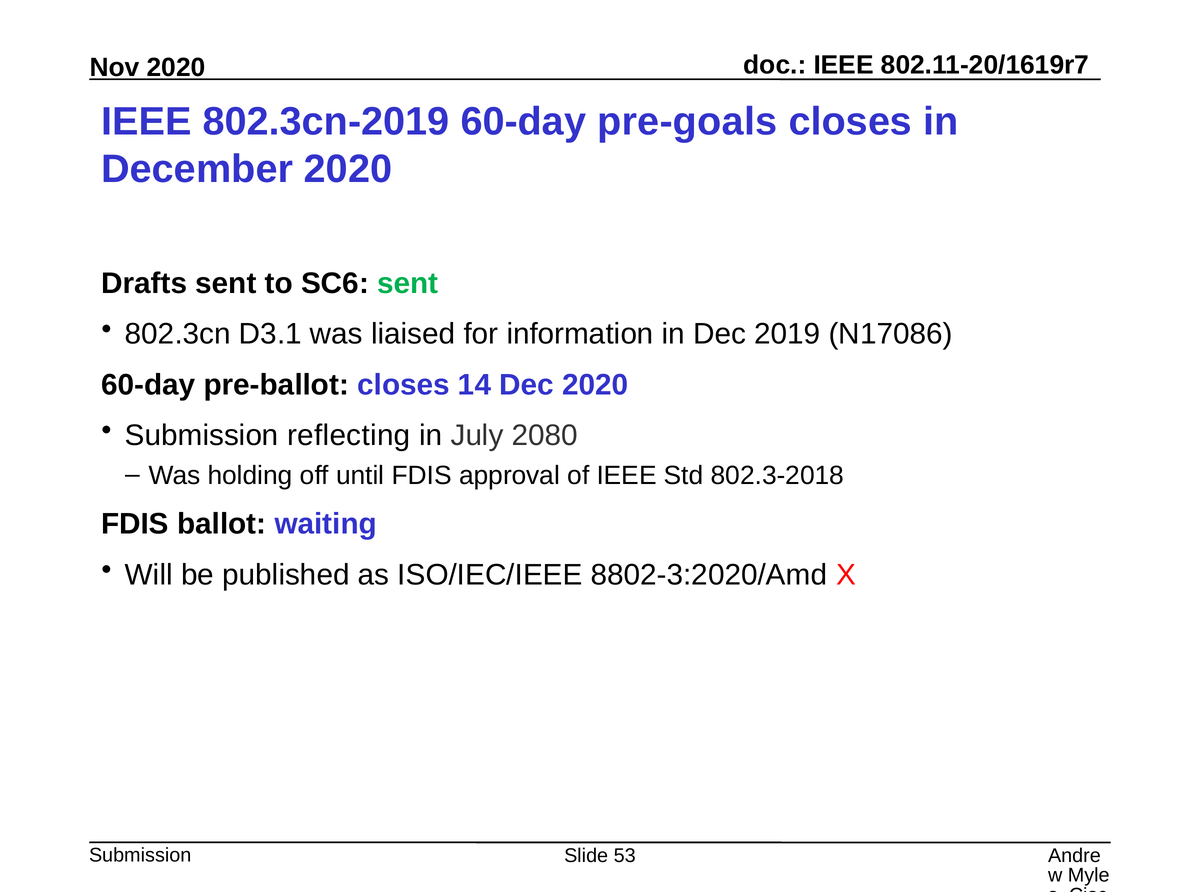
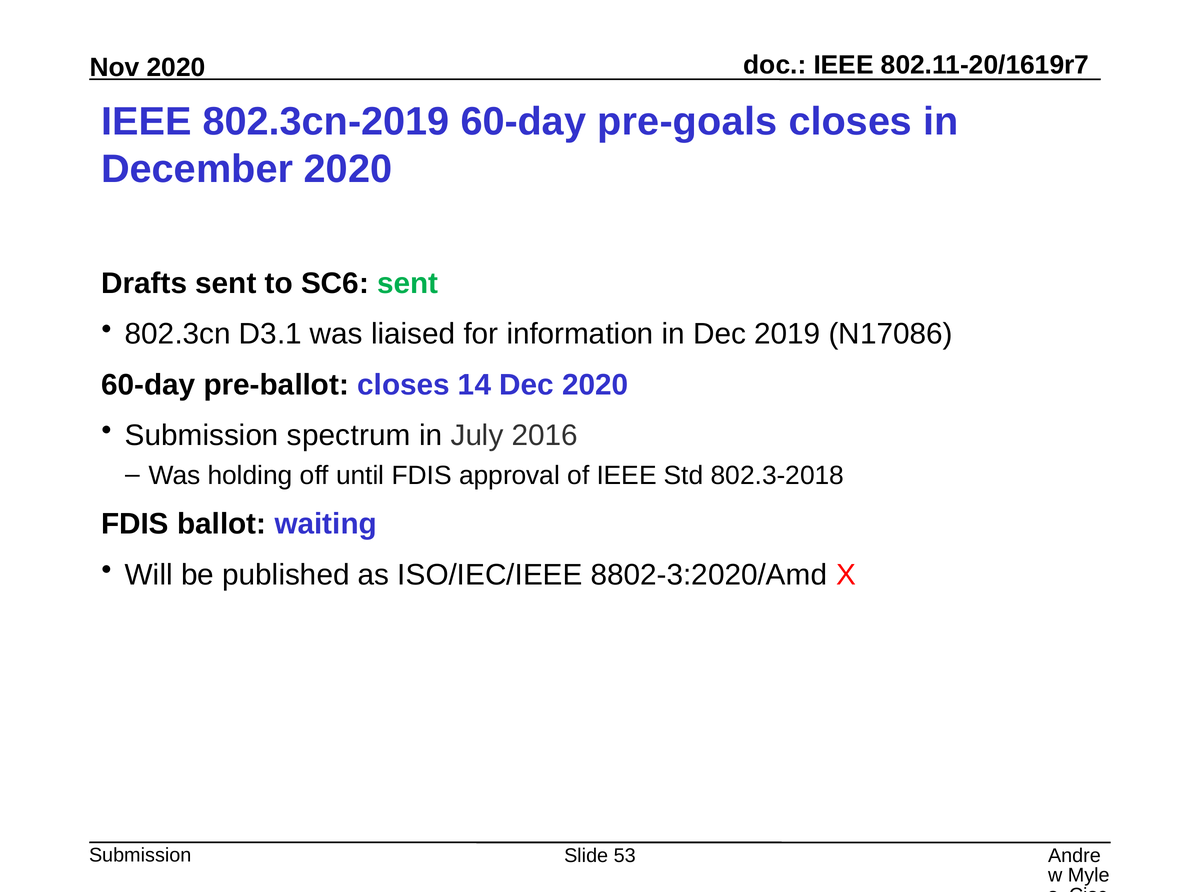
reflecting: reflecting -> spectrum
2080: 2080 -> 2016
